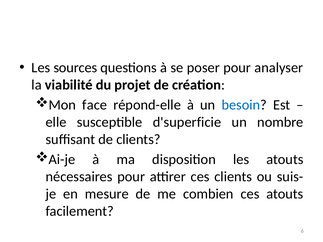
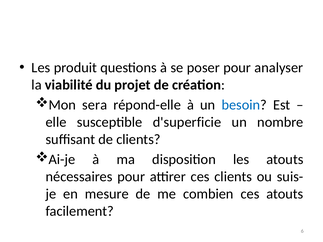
sources: sources -> produit
face: face -> sera
